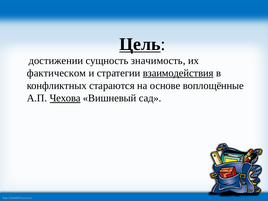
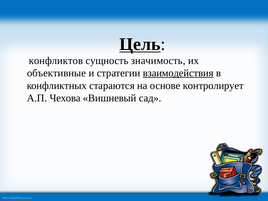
достижении: достижении -> конфликтов
фактическом: фактическом -> объективные
воплощённые: воплощённые -> контролирует
Чехова underline: present -> none
